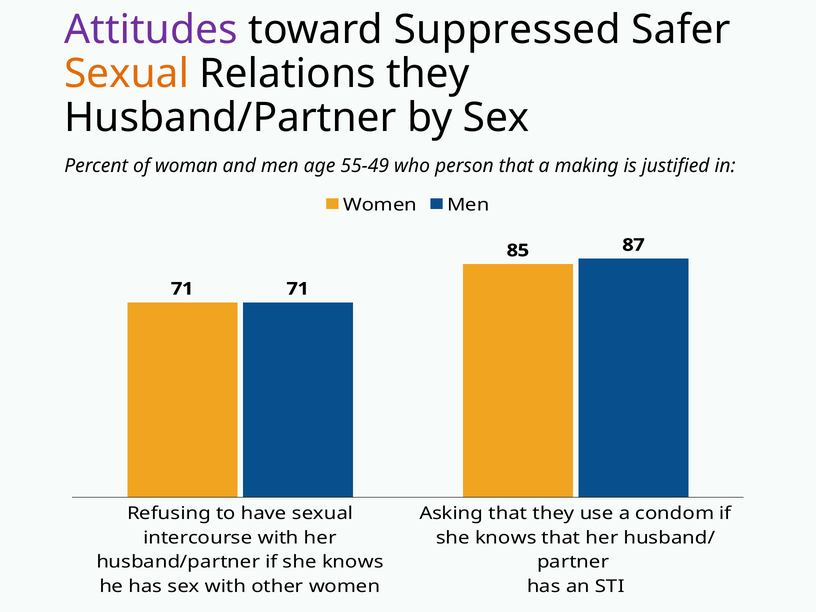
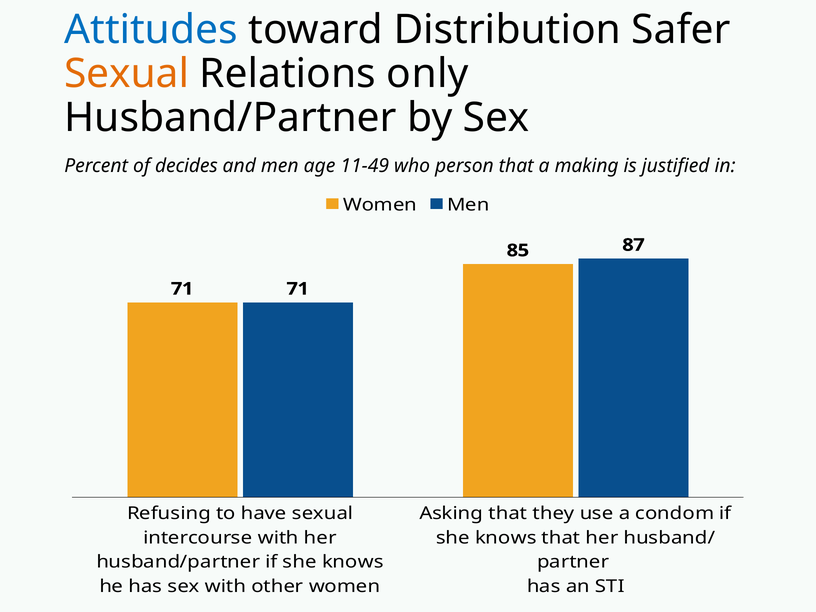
Attitudes colour: purple -> blue
Suppressed: Suppressed -> Distribution
Relations they: they -> only
woman: woman -> decides
55-49: 55-49 -> 11-49
